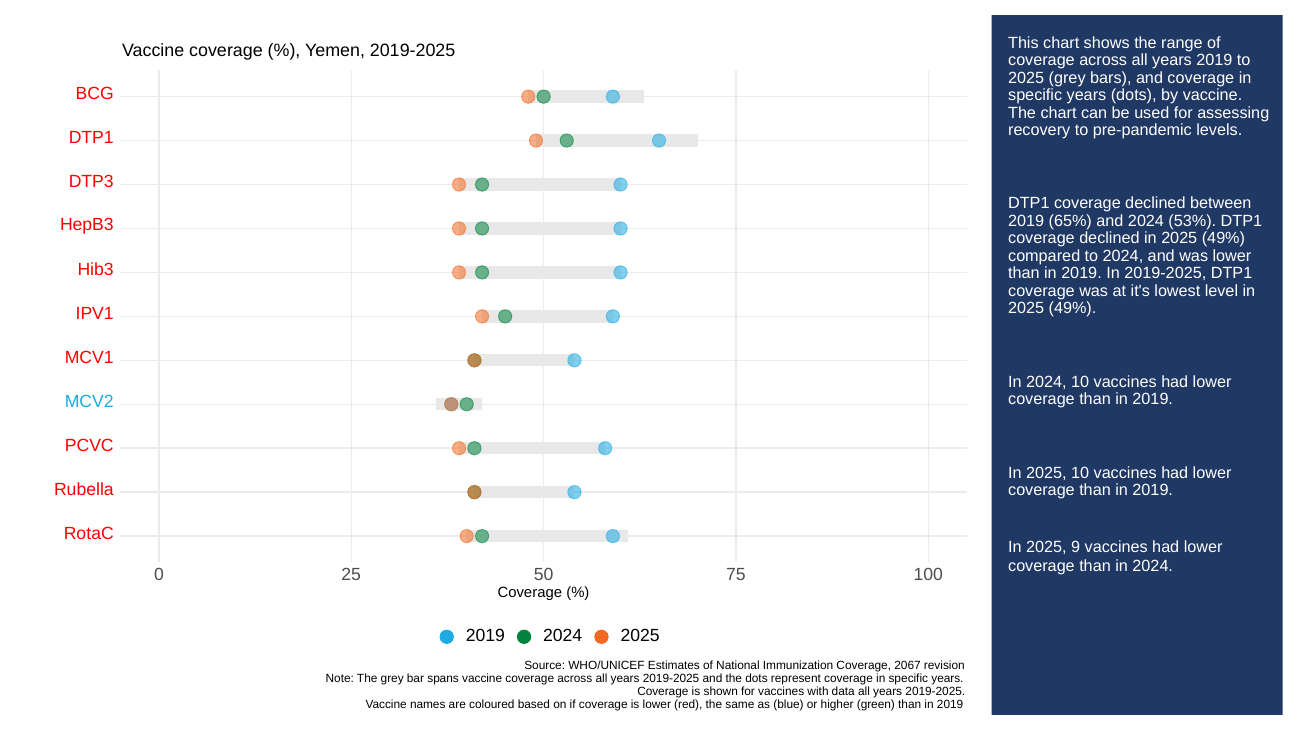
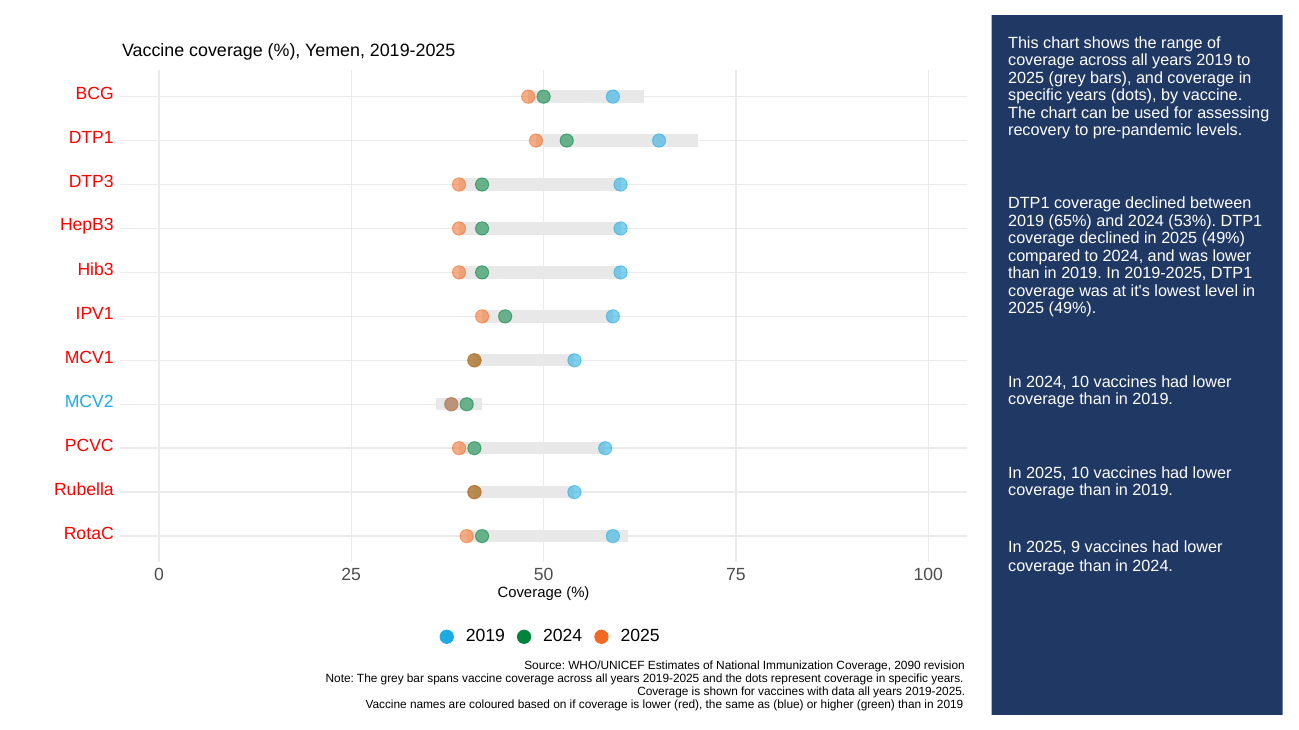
2067: 2067 -> 2090
